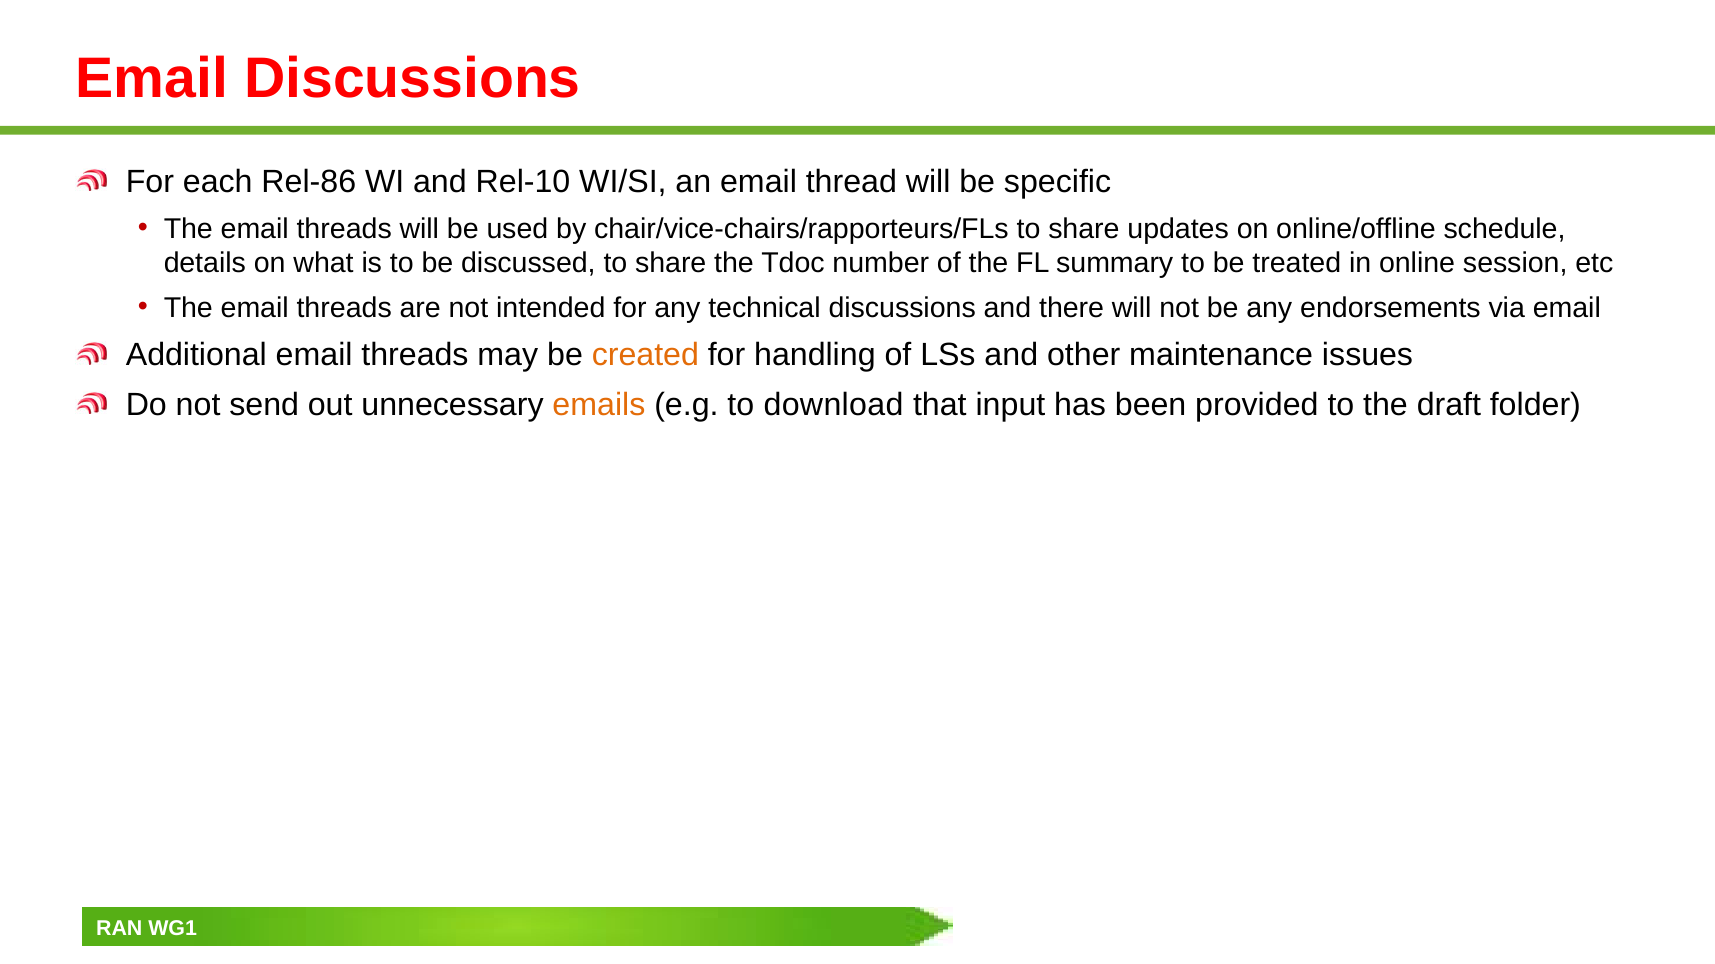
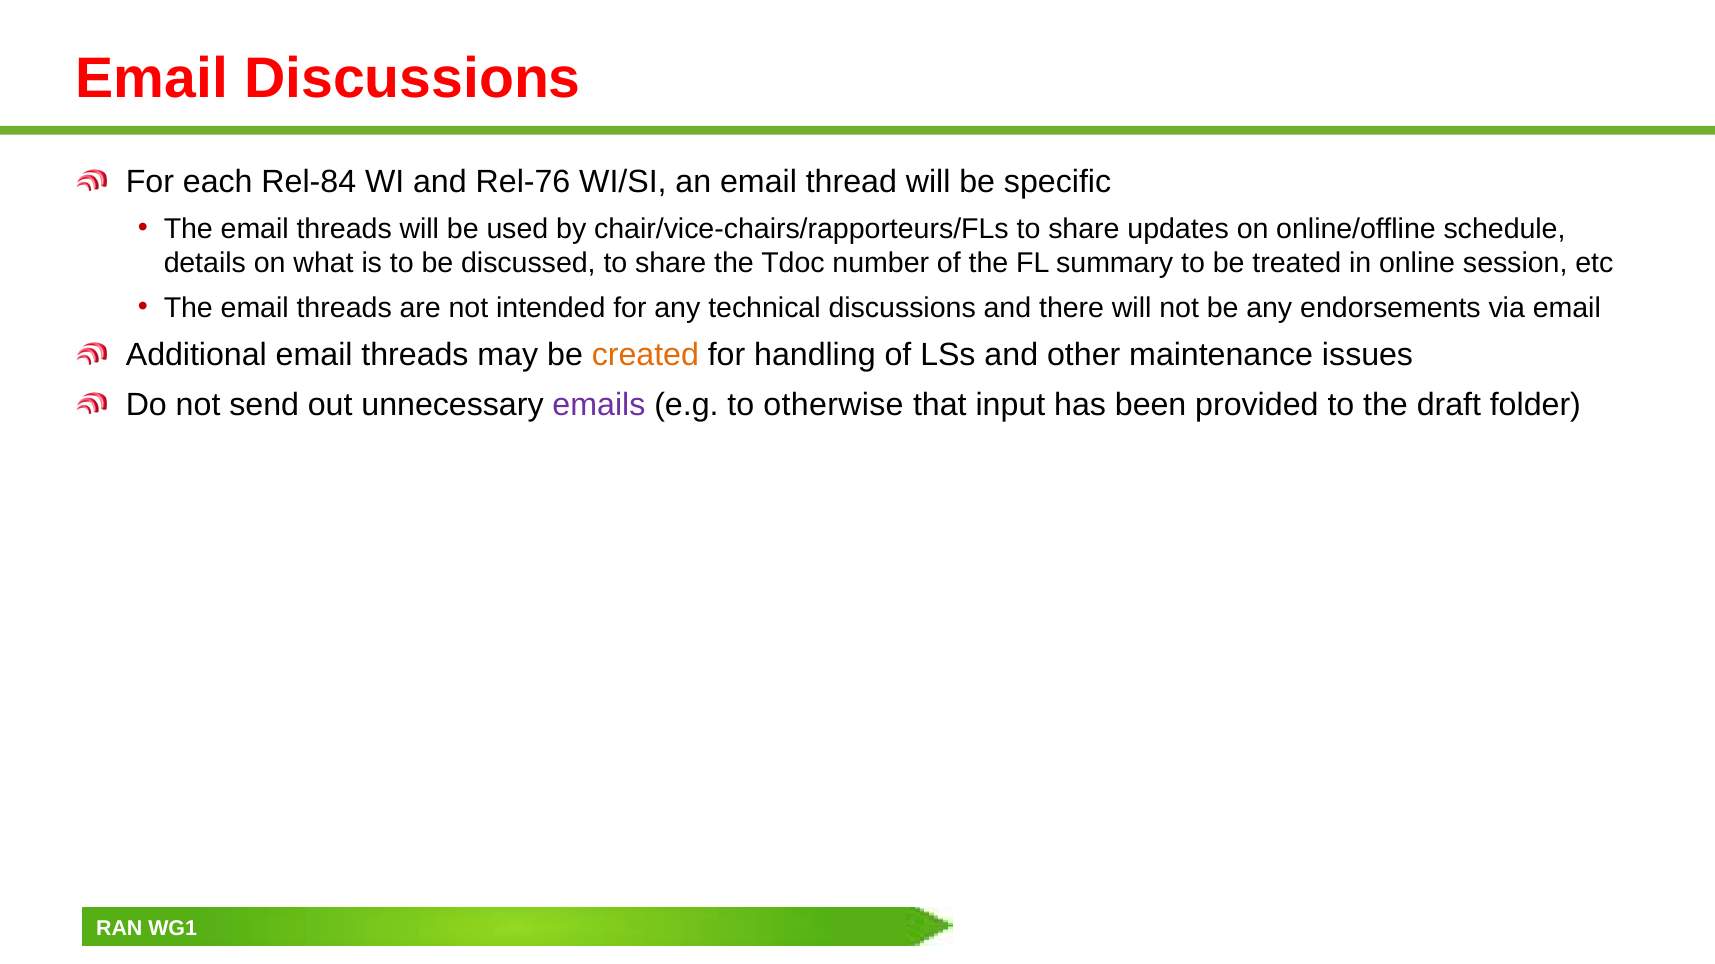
Rel-86: Rel-86 -> Rel-84
Rel-10: Rel-10 -> Rel-76
emails colour: orange -> purple
download: download -> otherwise
